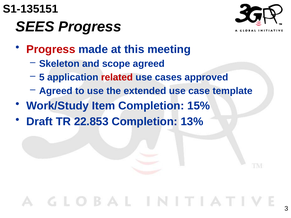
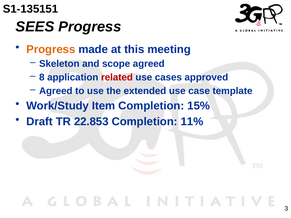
Progress at (51, 49) colour: red -> orange
5: 5 -> 8
13%: 13% -> 11%
